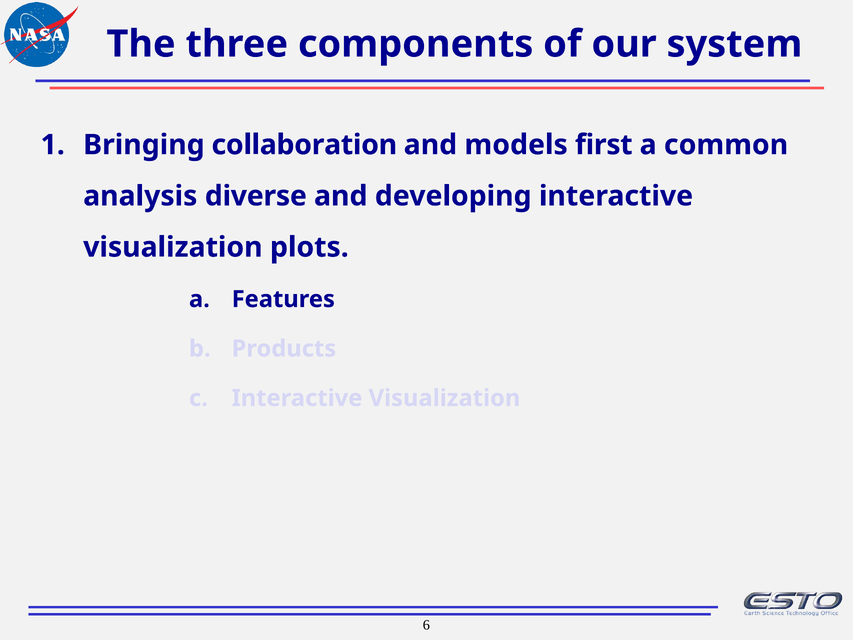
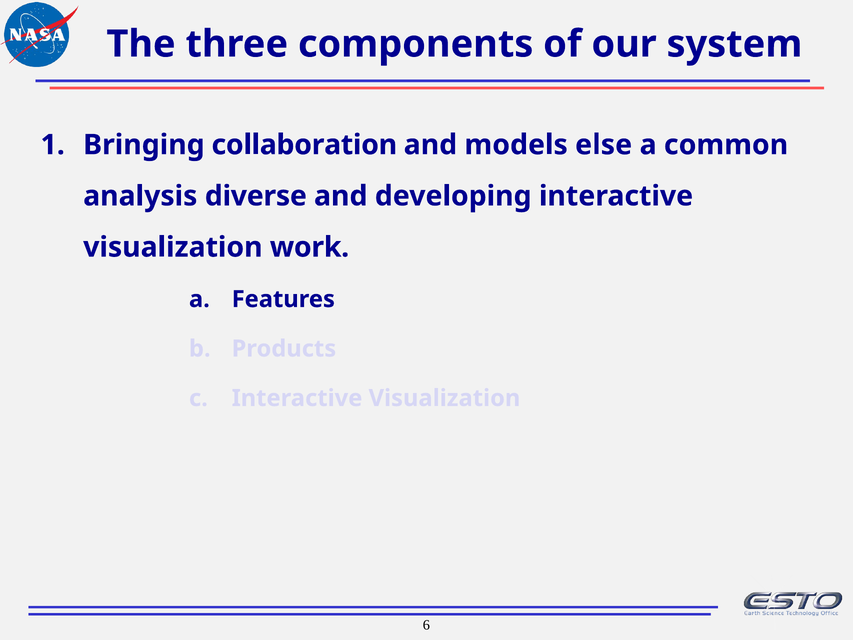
first: first -> else
plots: plots -> work
